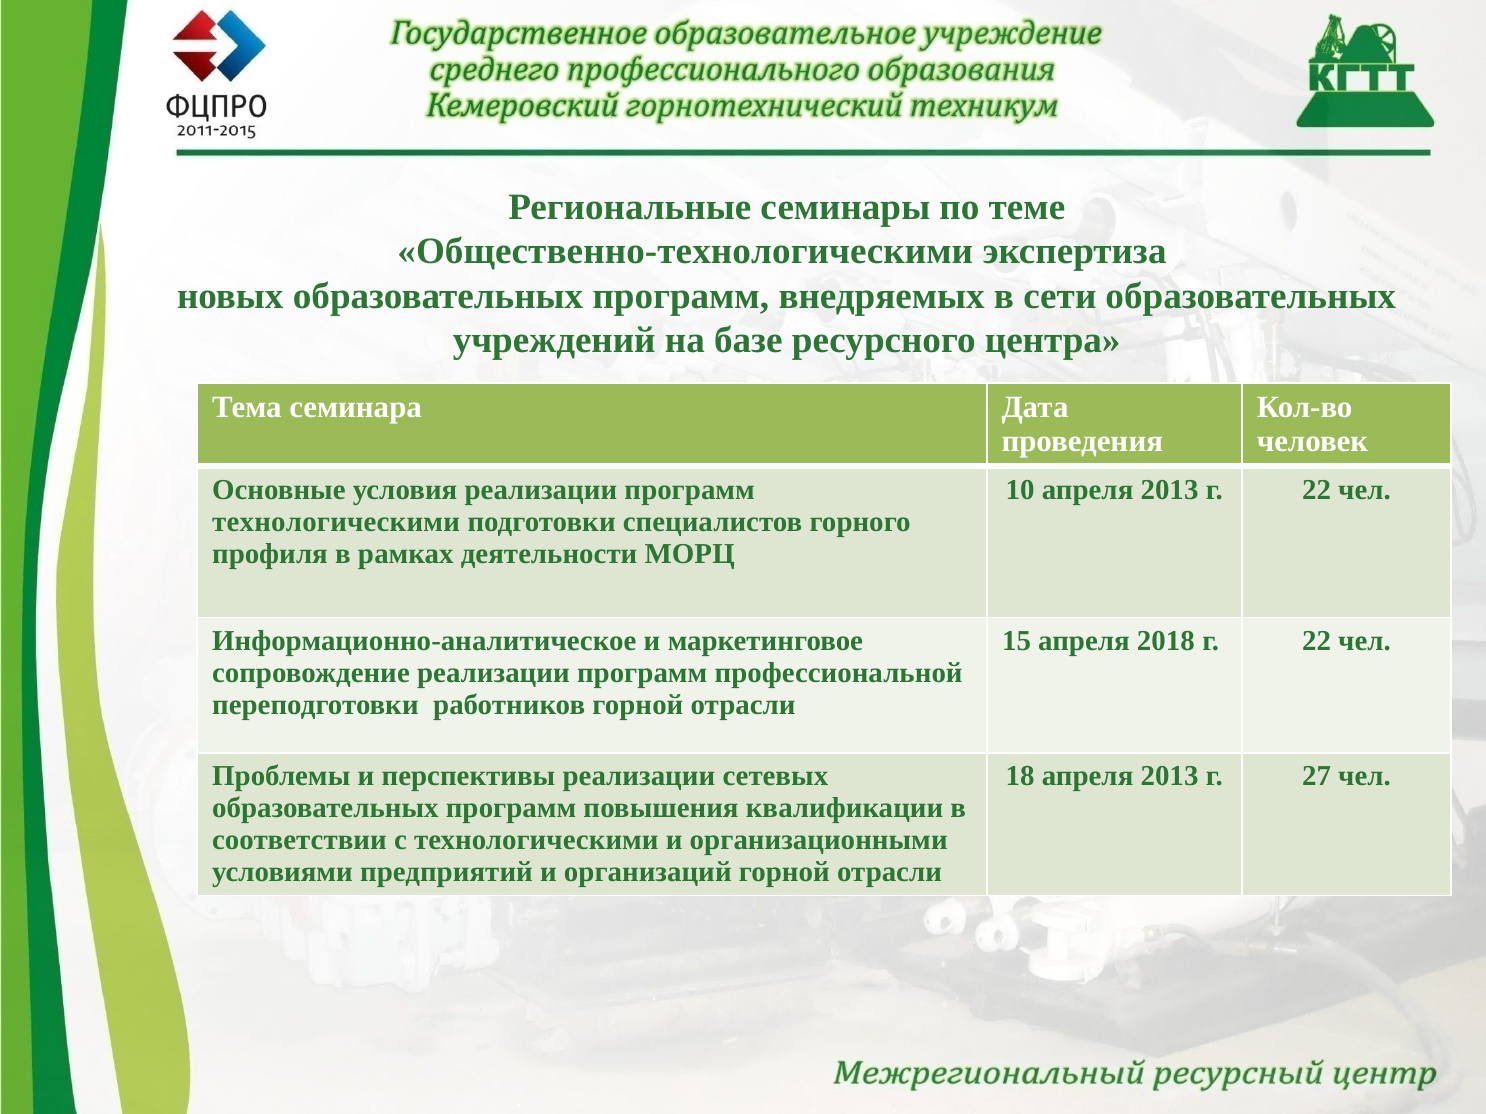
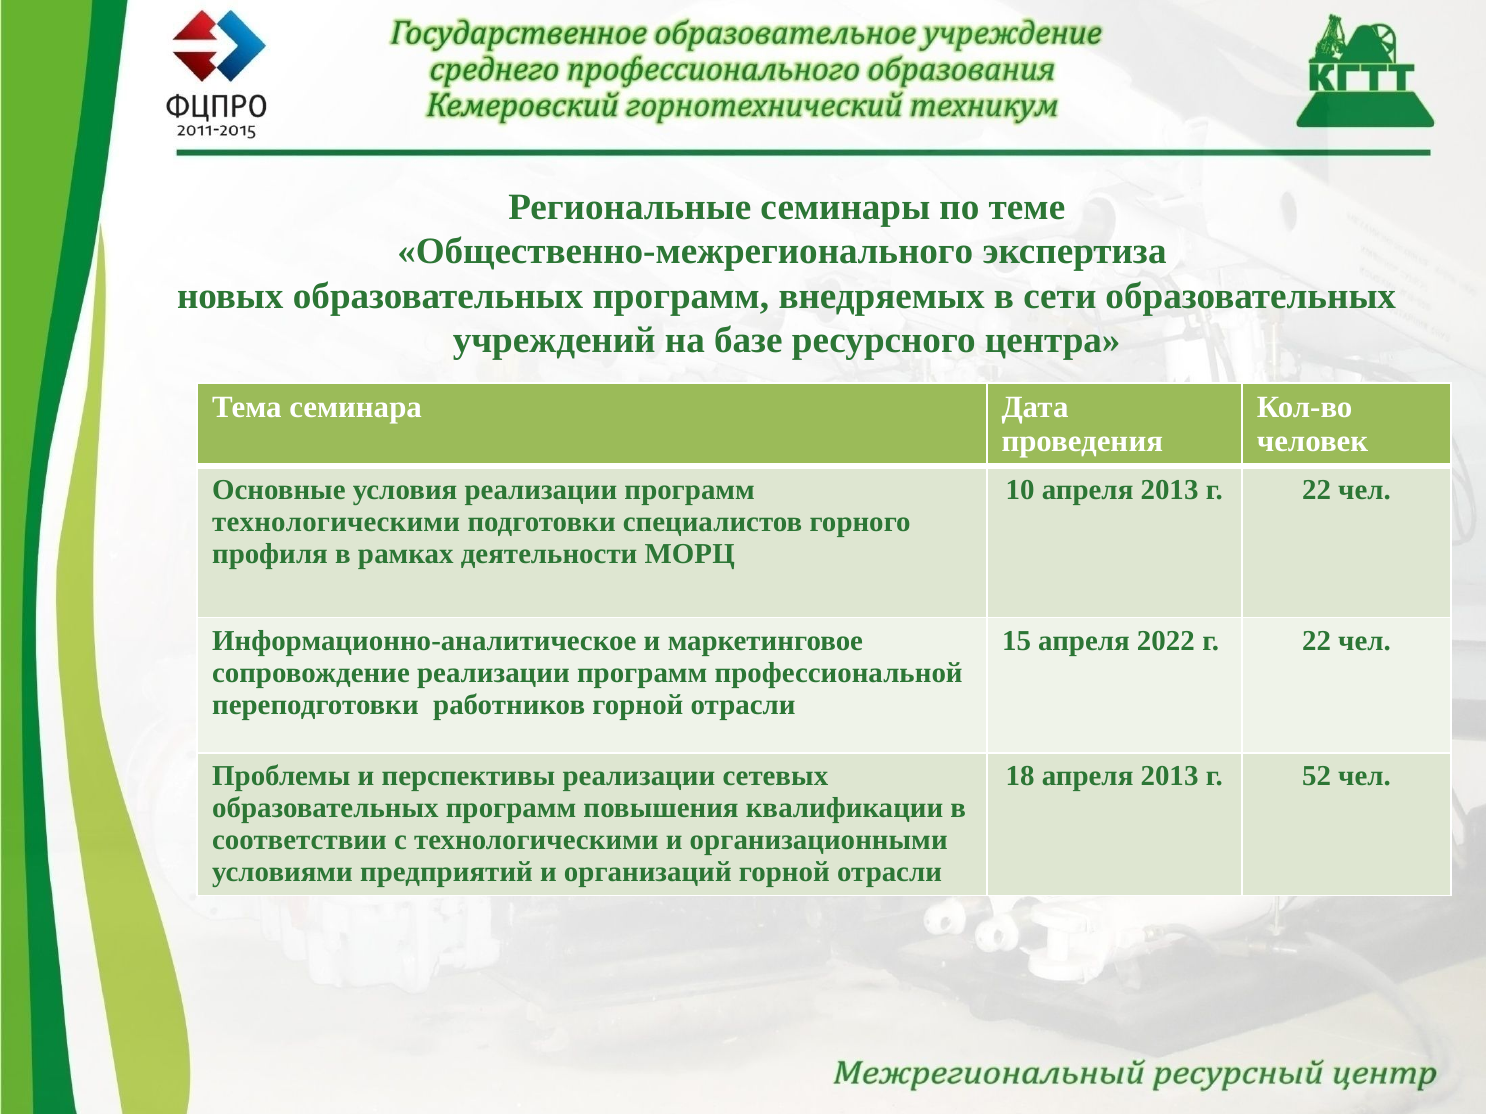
Общественно-технологическими: Общественно-технологическими -> Общественно-межрегионального
2018: 2018 -> 2022
27: 27 -> 52
